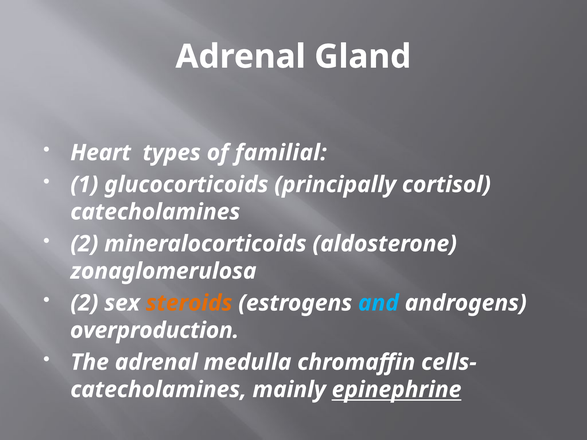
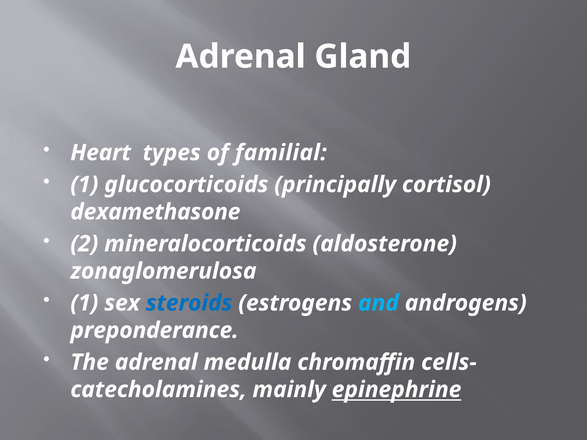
catecholamines at (155, 212): catecholamines -> dexamethasone
2 at (84, 303): 2 -> 1
steroids colour: orange -> blue
overproduction: overproduction -> preponderance
